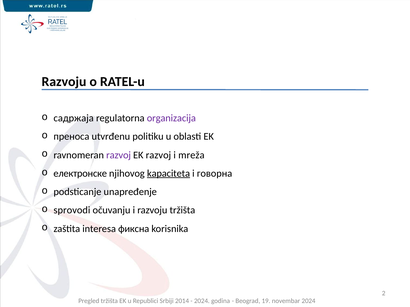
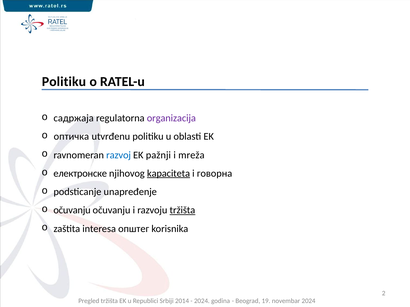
Razvoju at (64, 82): Razvoju -> Politiku
преноса: преноса -> оптичка
razvoj at (119, 155) colour: purple -> blue
EK razvoj: razvoj -> pažnji
o sprovodi: sprovodi -> očuvanju
tržišta at (182, 211) underline: none -> present
фиксна: фиксна -> општег
